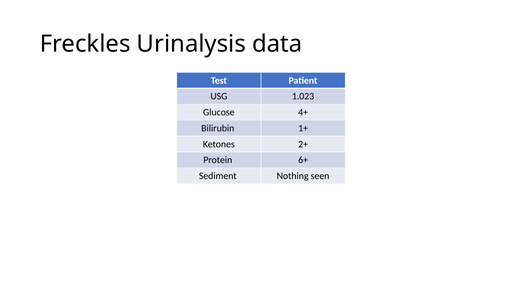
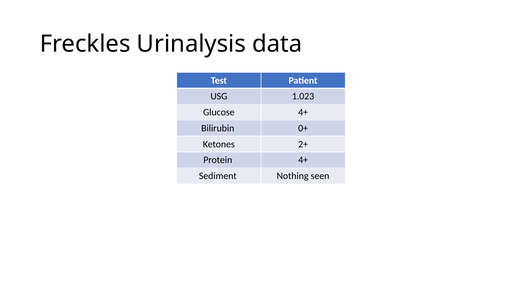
1+: 1+ -> 0+
Protein 6+: 6+ -> 4+
